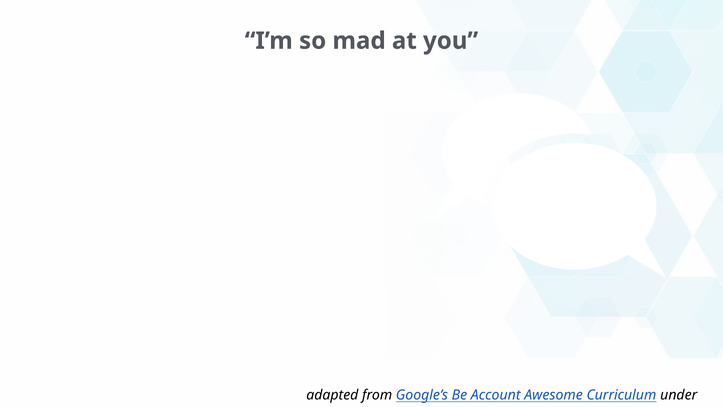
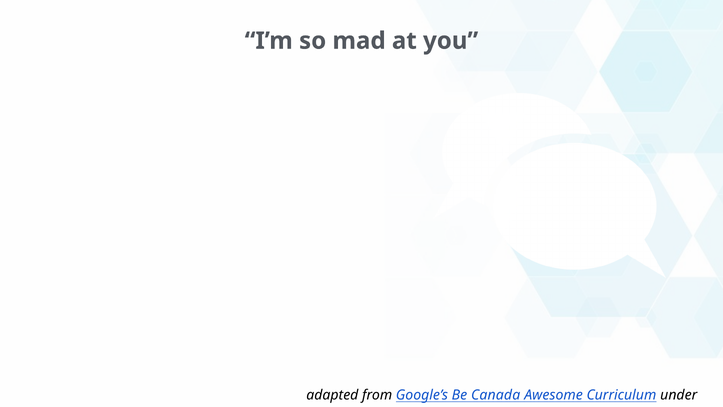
Account: Account -> Canada
